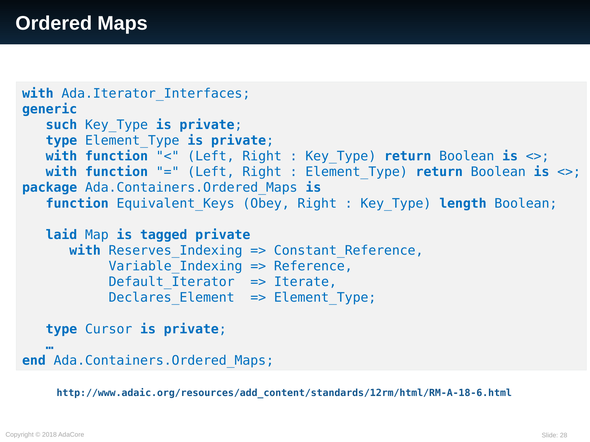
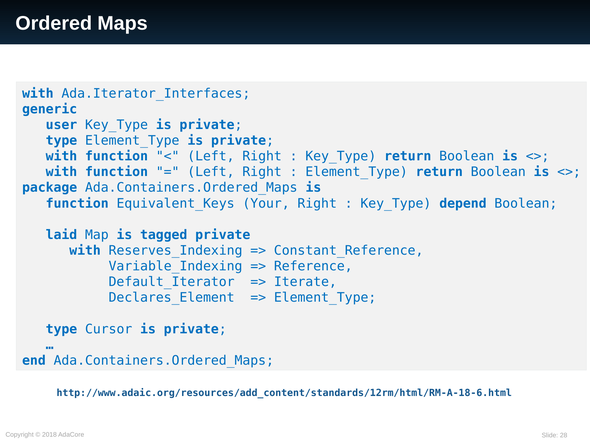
such: such -> user
Obey: Obey -> Your
length: length -> depend
